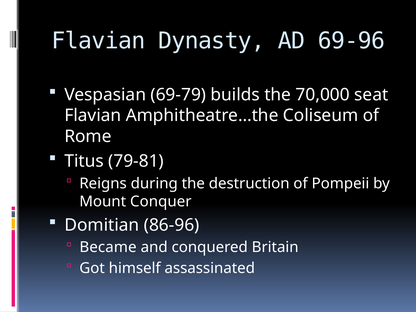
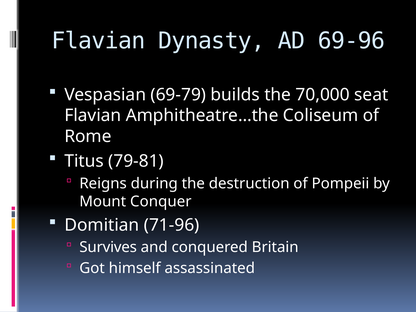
86-96: 86-96 -> 71-96
Became: Became -> Survives
